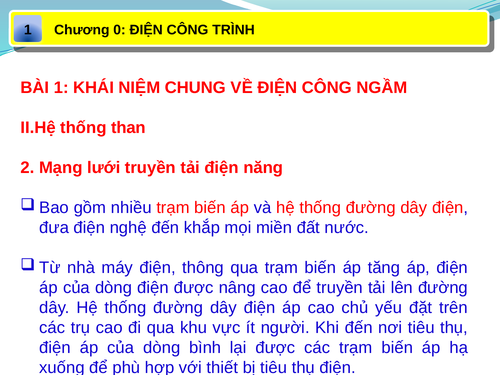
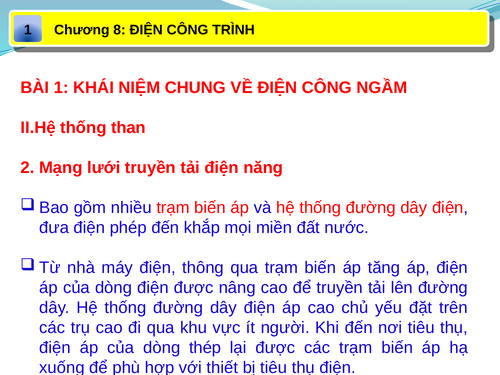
0: 0 -> 8
nghệ: nghệ -> phép
bình: bình -> thép
